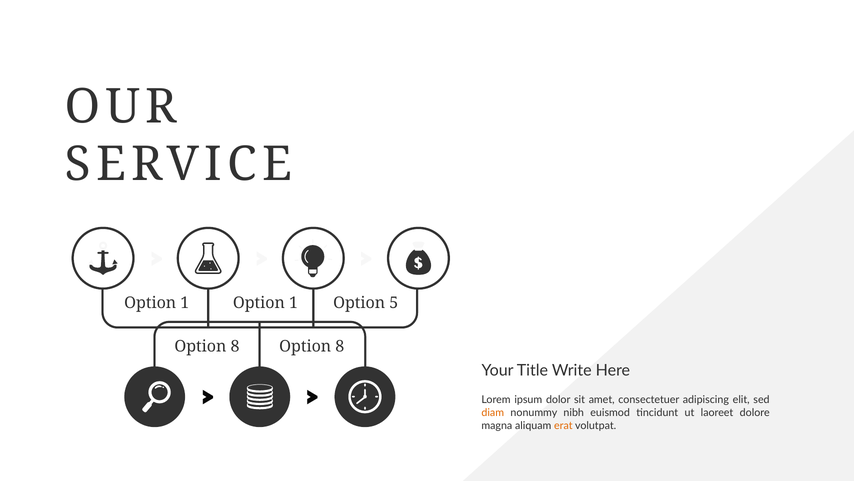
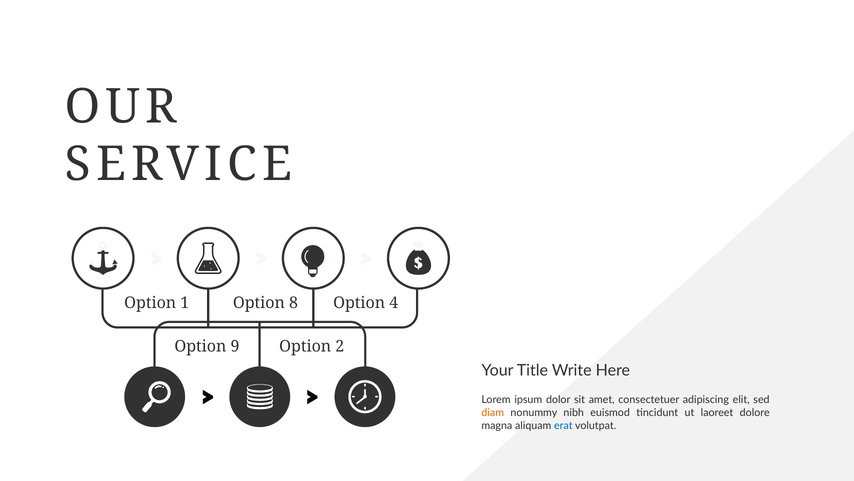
1 Option 1: 1 -> 8
5: 5 -> 4
8 at (235, 346): 8 -> 9
8 at (340, 346): 8 -> 2
erat colour: orange -> blue
